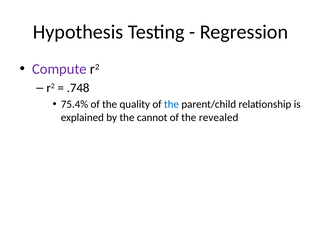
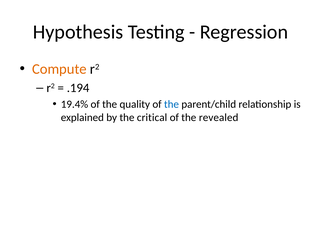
Compute colour: purple -> orange
.748: .748 -> .194
75.4%: 75.4% -> 19.4%
cannot: cannot -> critical
